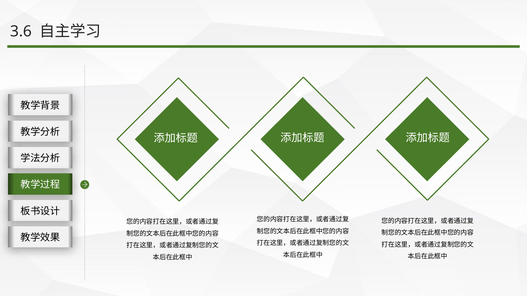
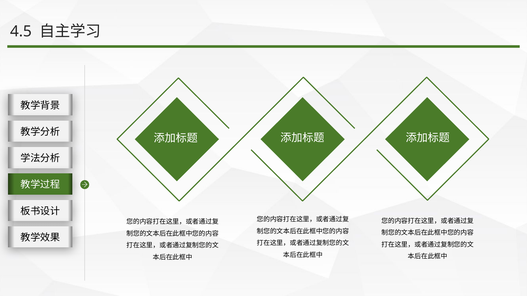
3.6: 3.6 -> 4.5
